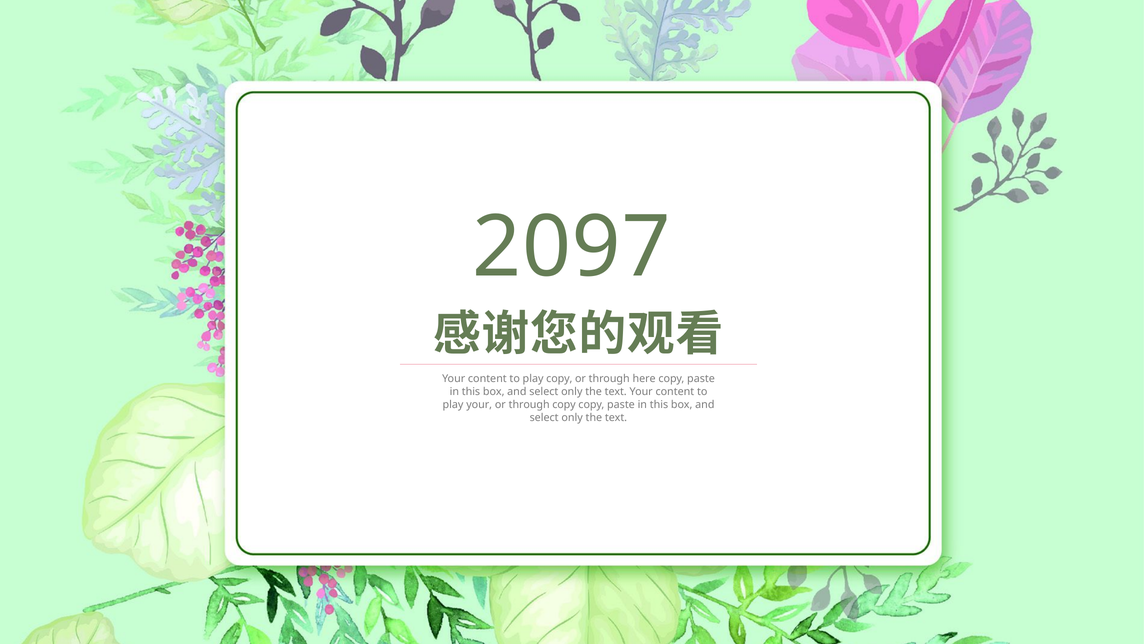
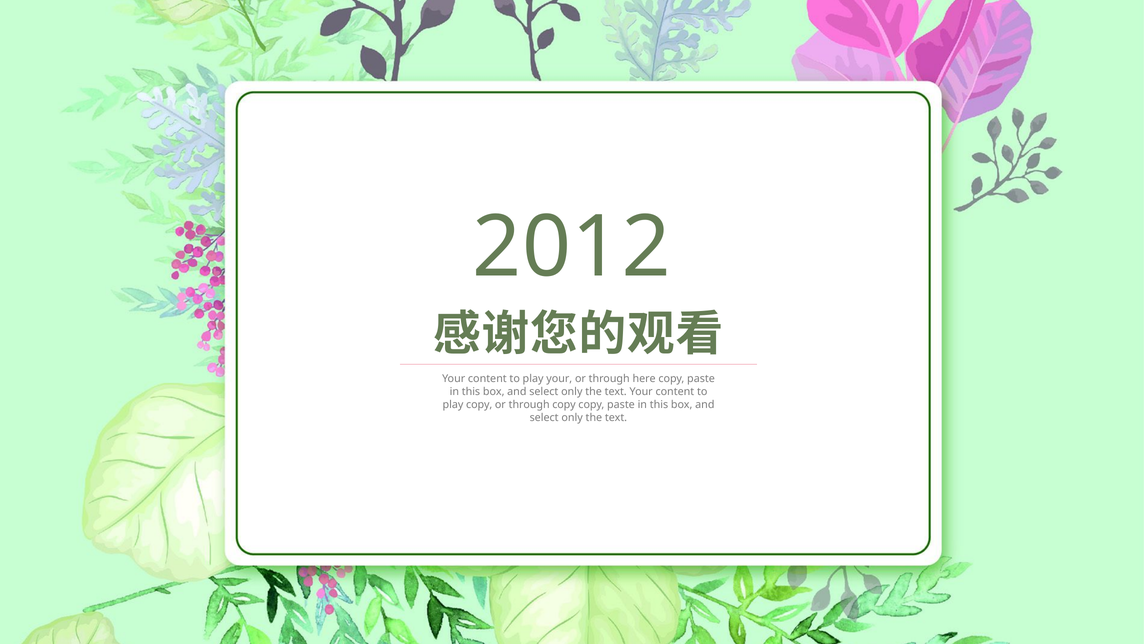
2097: 2097 -> 2012
play copy: copy -> your
play your: your -> copy
